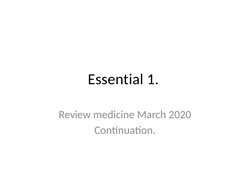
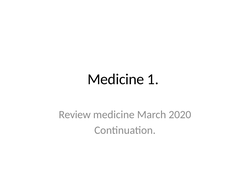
Essential at (116, 79): Essential -> Medicine
